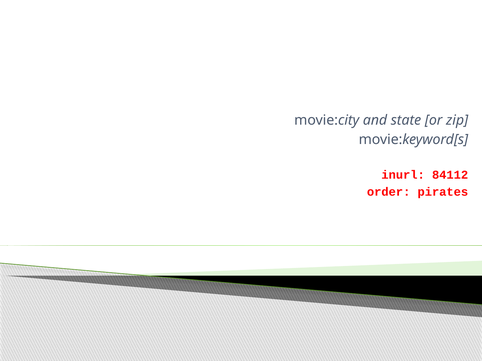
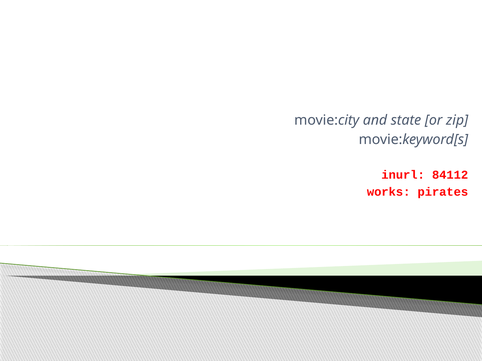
order: order -> works
